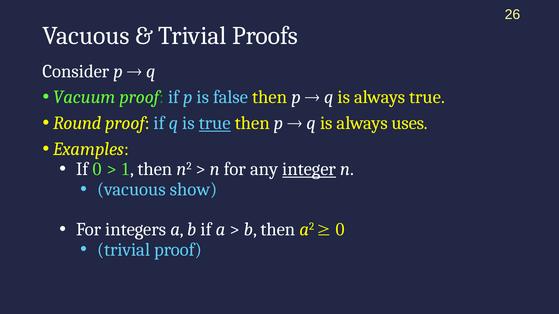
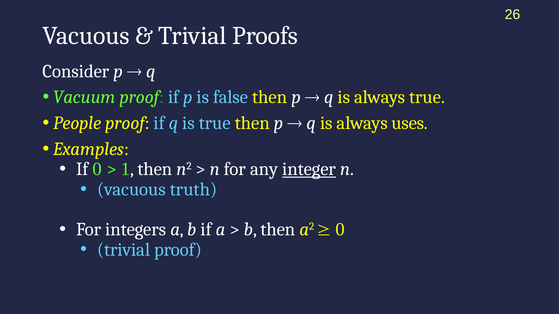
Round: Round -> People
true at (215, 123) underline: present -> none
show: show -> truth
